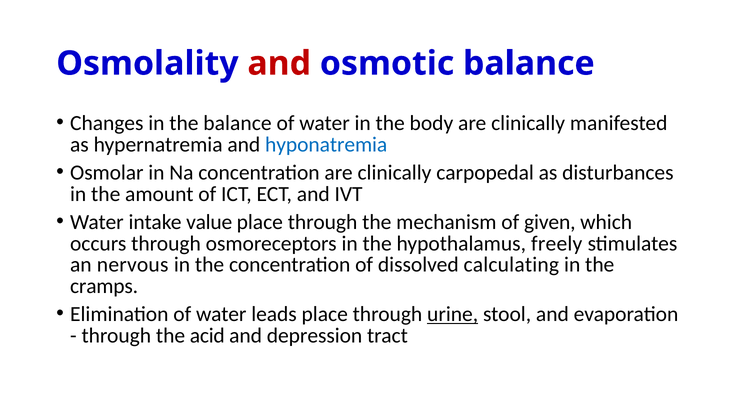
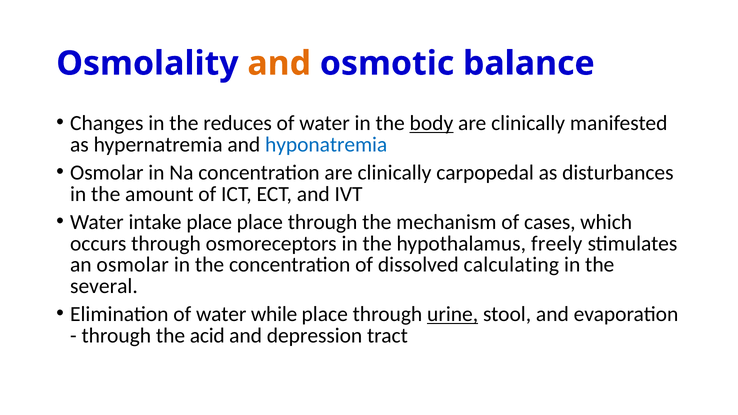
and at (279, 63) colour: red -> orange
the balance: balance -> reduces
body underline: none -> present
intake value: value -> place
given: given -> cases
an nervous: nervous -> osmolar
cramps: cramps -> several
leads: leads -> while
